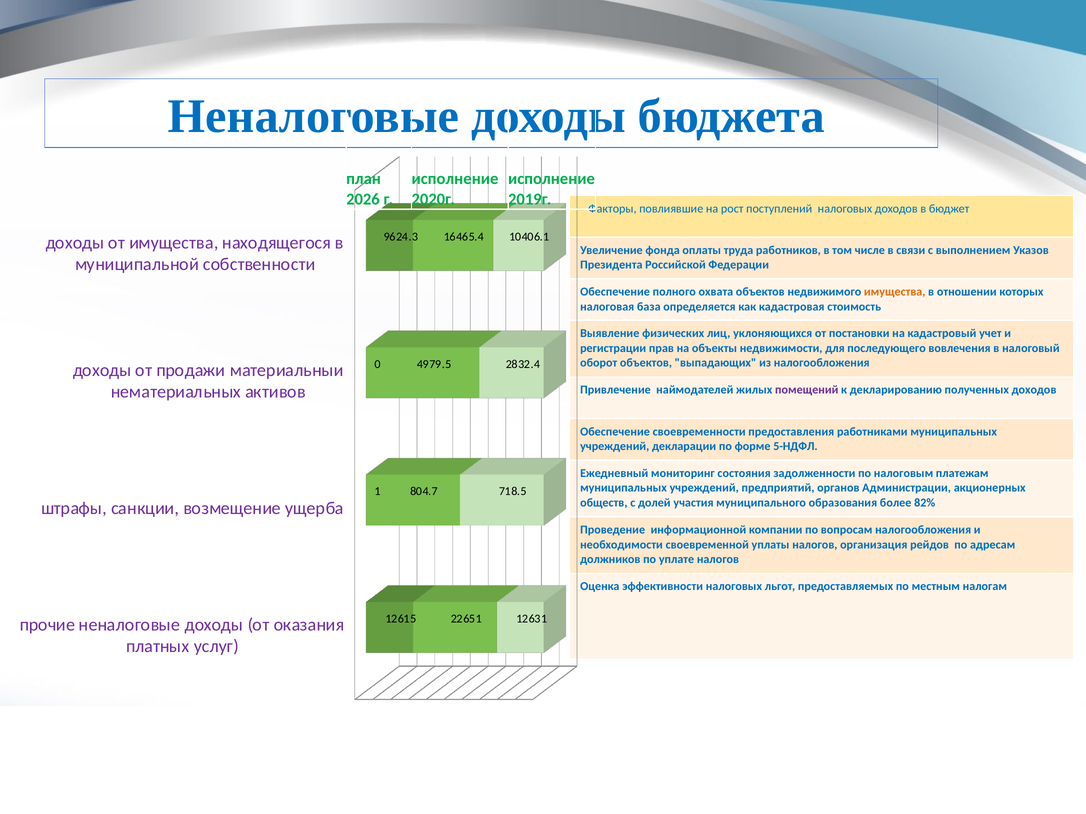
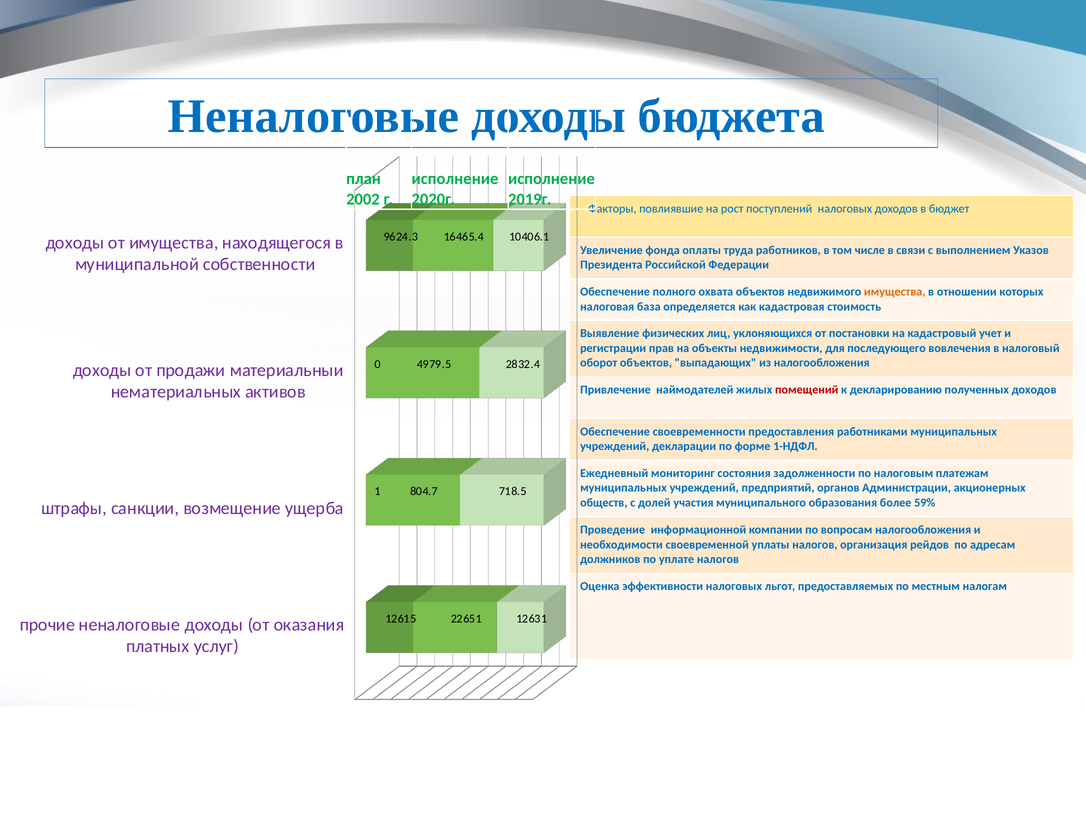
2026: 2026 -> 2002
помещений colour: purple -> red
5-НДФЛ: 5-НДФЛ -> 1-НДФЛ
82%: 82% -> 59%
